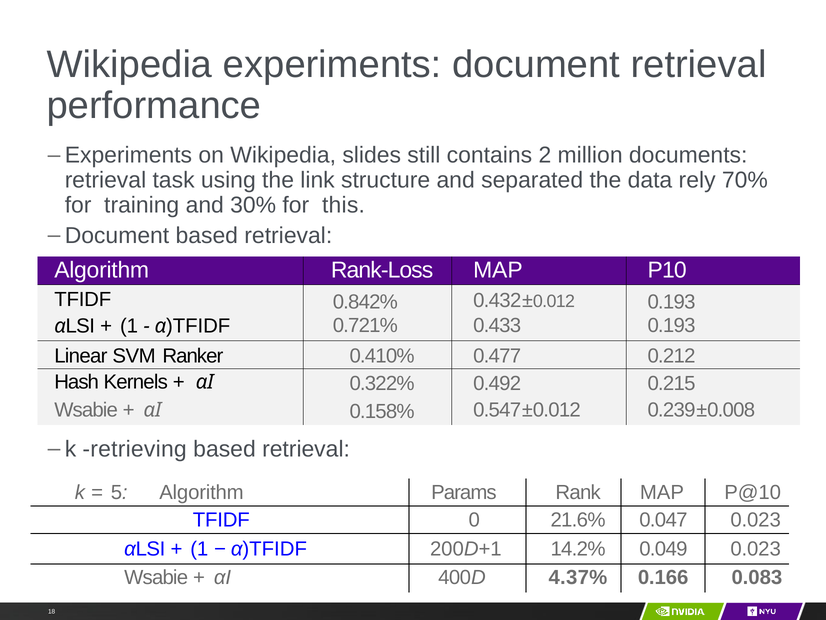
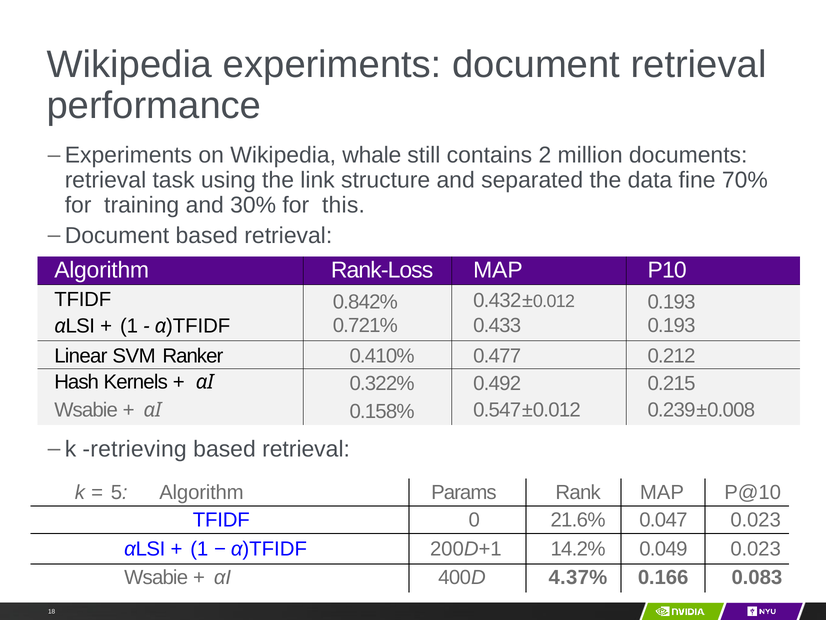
slides: slides -> whale
rely: rely -> fine
